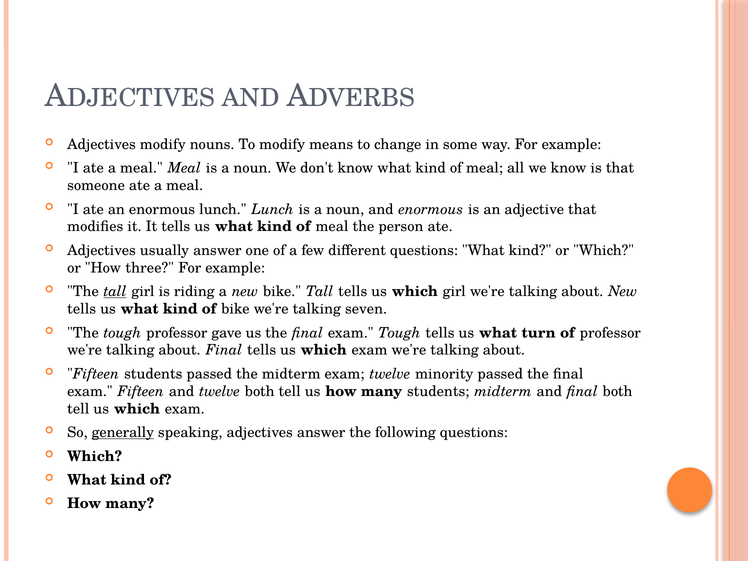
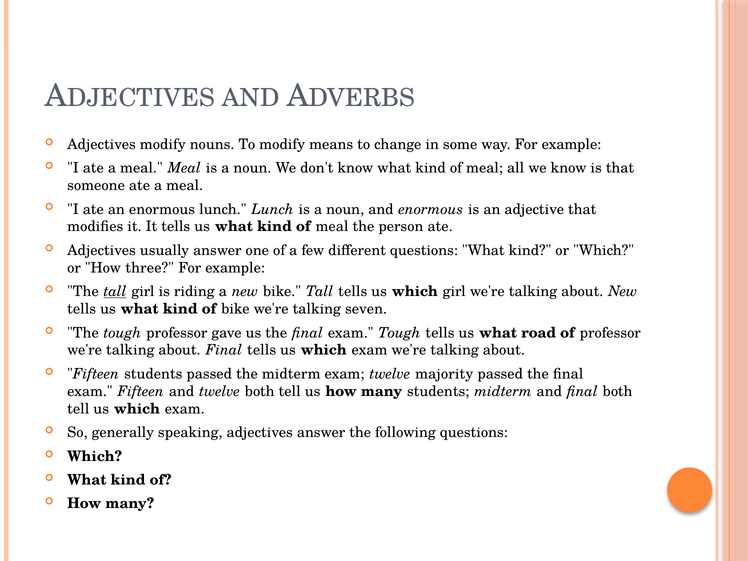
turn: turn -> road
minority: minority -> majority
generally underline: present -> none
